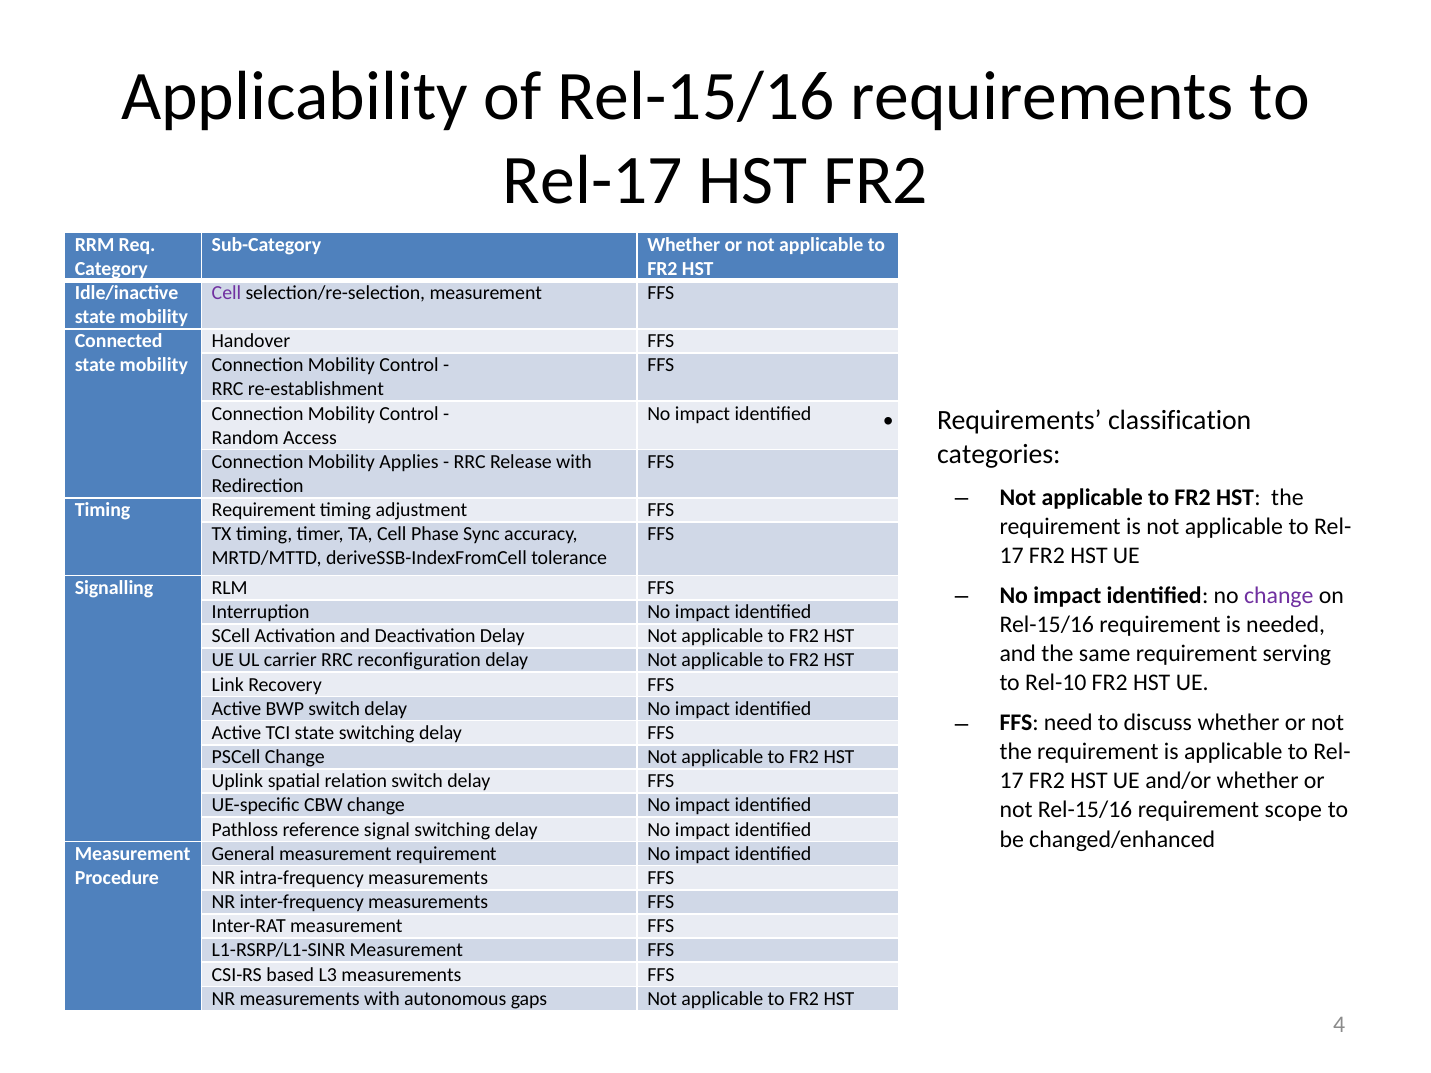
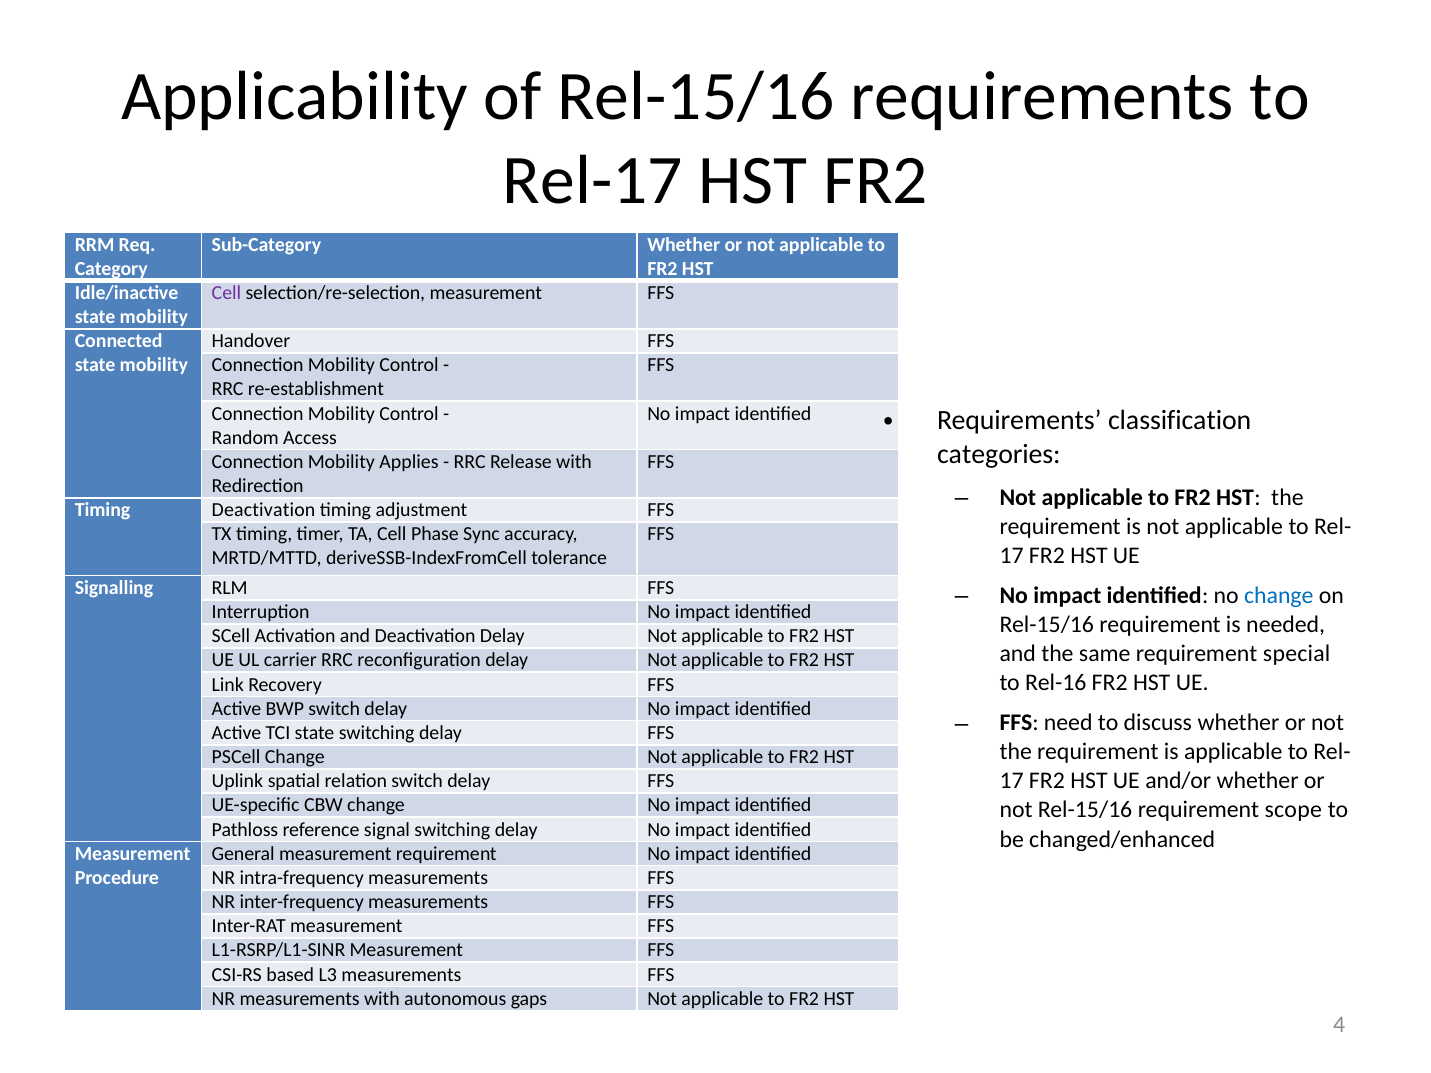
Timing Requirement: Requirement -> Deactivation
change at (1279, 596) colour: purple -> blue
serving: serving -> special
Rel-10: Rel-10 -> Rel-16
